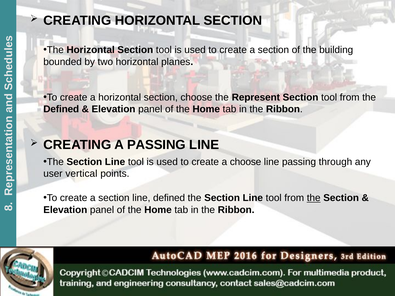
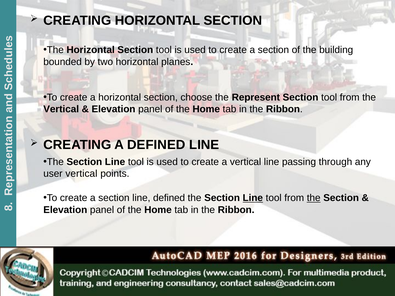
Defined at (61, 109): Defined -> Vertical
A PASSING: PASSING -> DEFINED
a choose: choose -> vertical
Line at (253, 198) underline: none -> present
